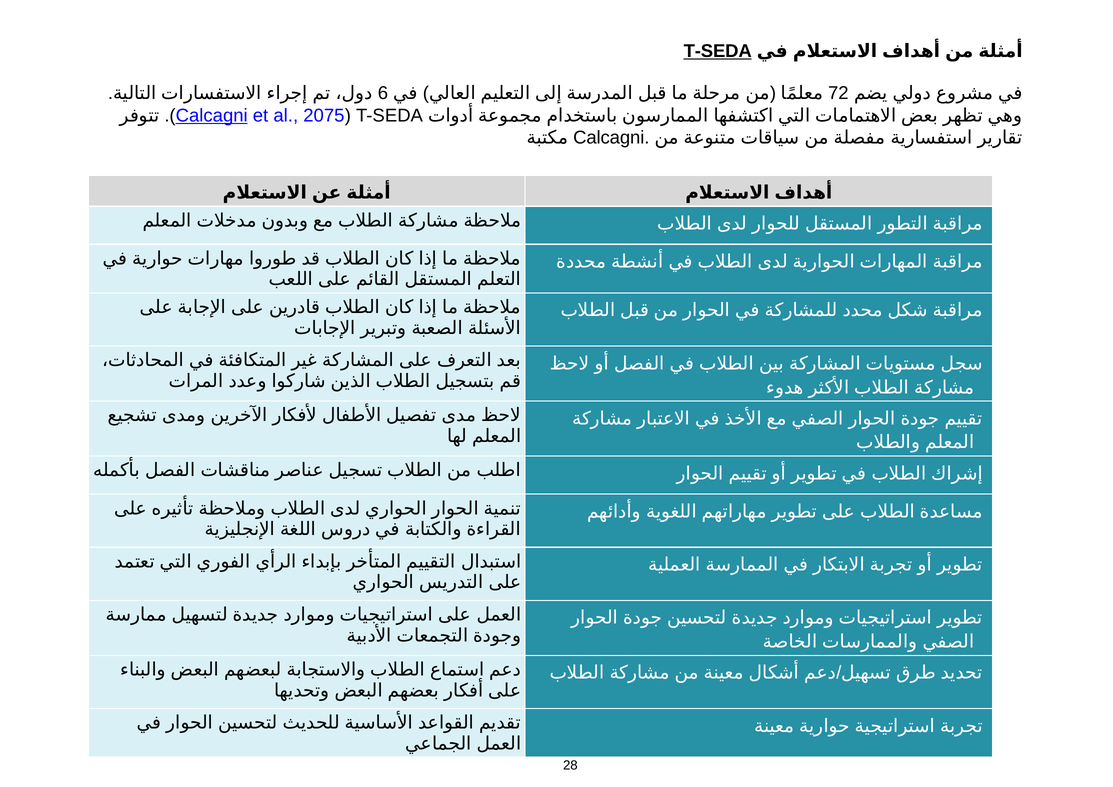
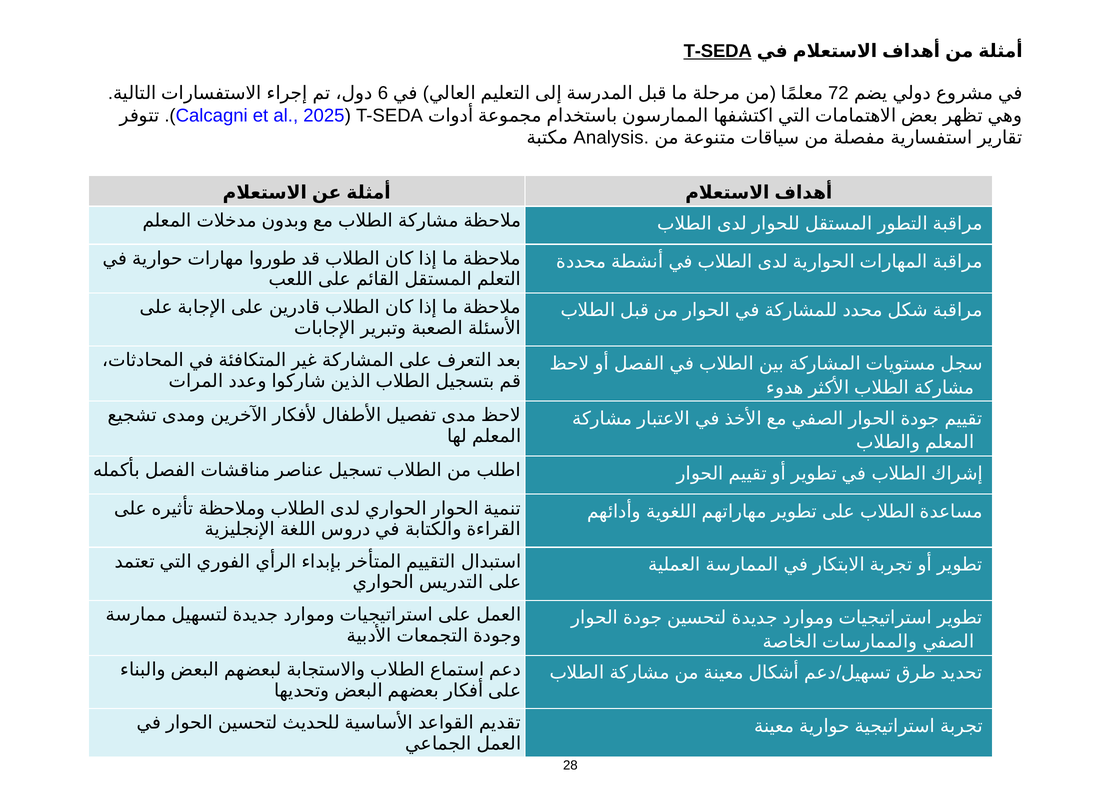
Calcagni at (212, 115) underline: present -> none
2075: 2075 -> 2025
Calcagni at (611, 138): Calcagni -> Analysis
